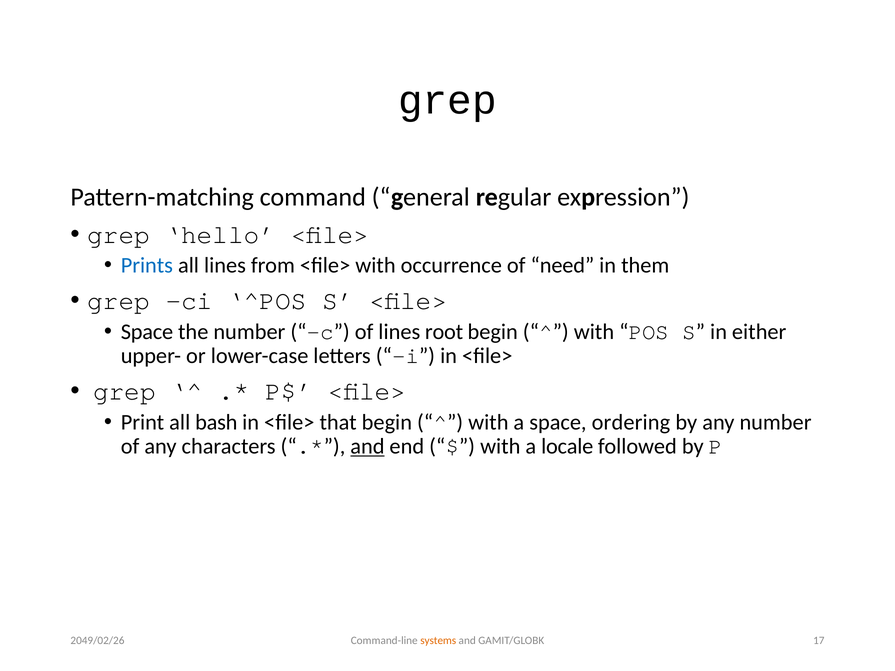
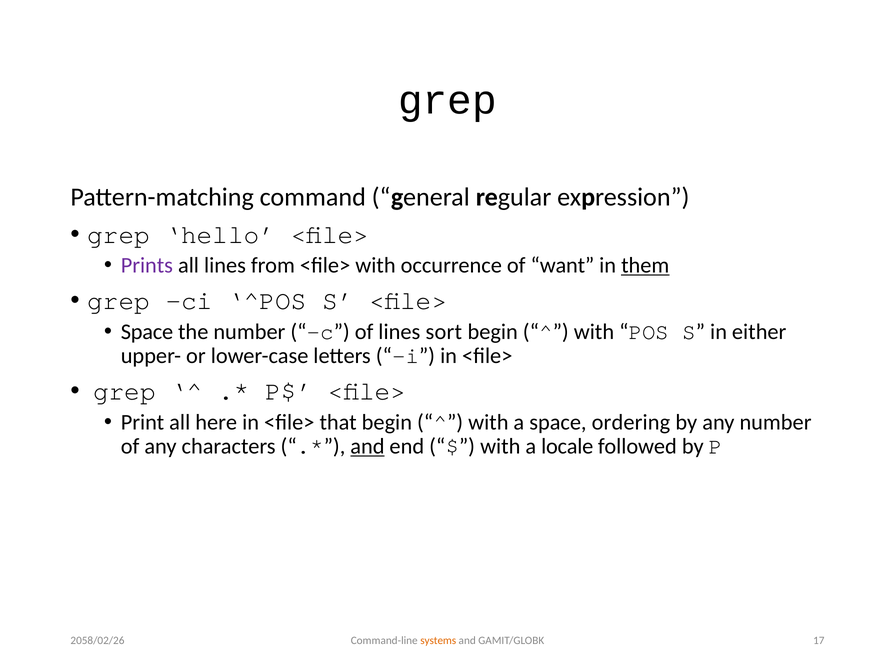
Prints colour: blue -> purple
need: need -> want
them underline: none -> present
root: root -> sort
bash: bash -> here
2049/02/26: 2049/02/26 -> 2058/02/26
